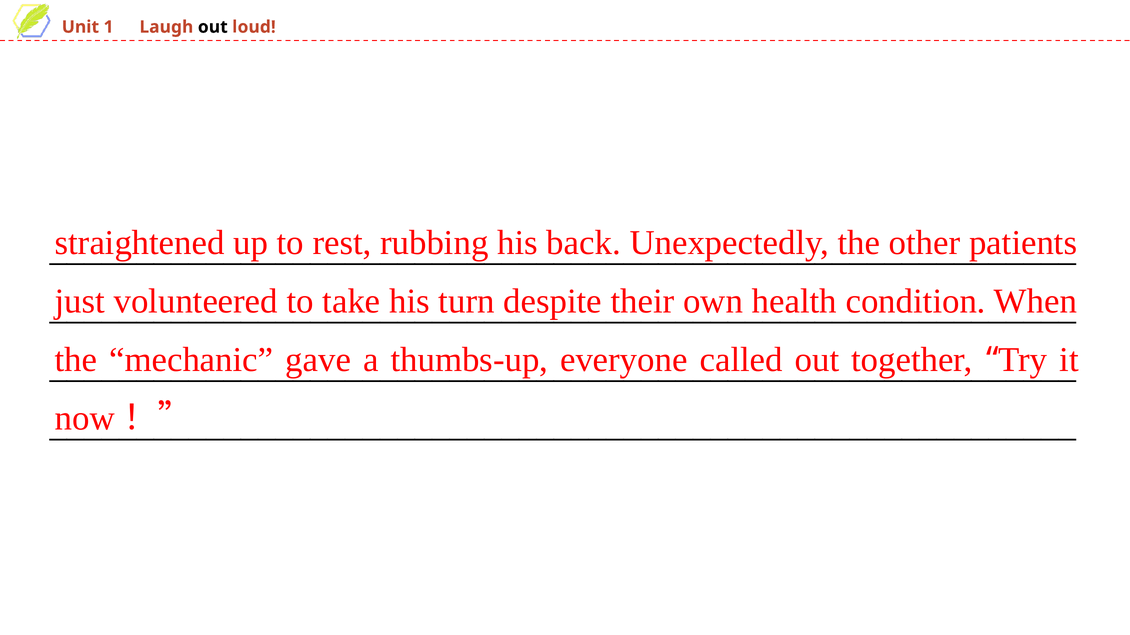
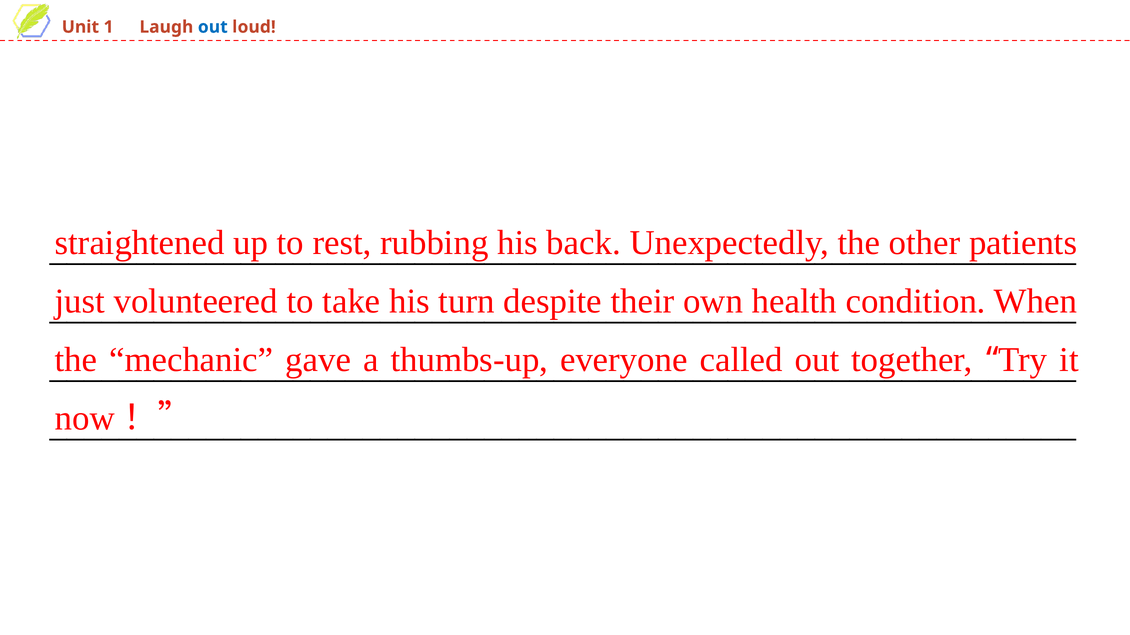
out at (213, 27) colour: black -> blue
